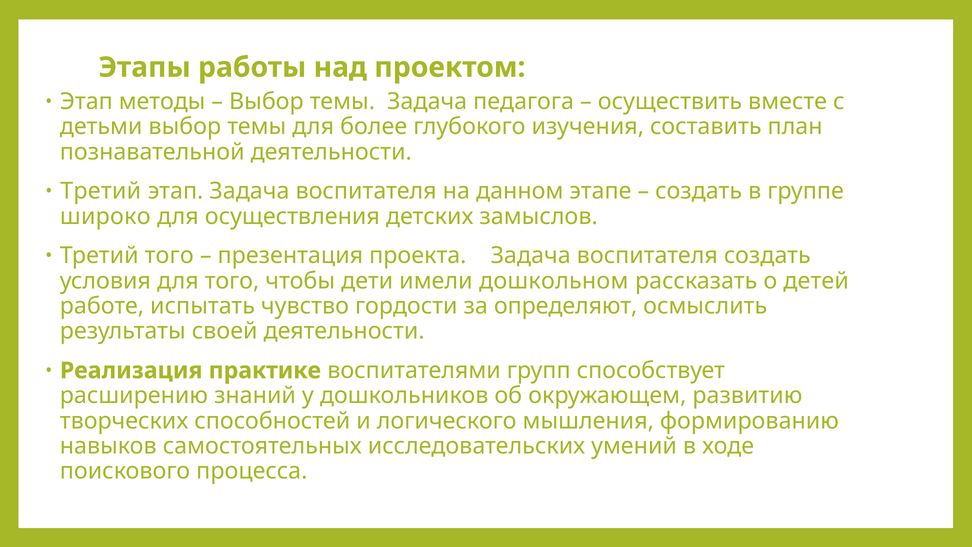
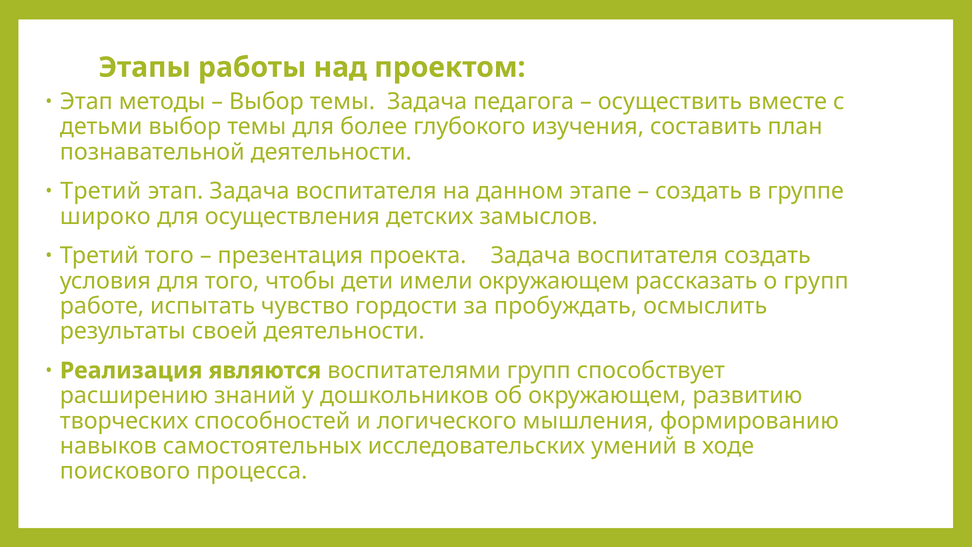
имели дошкольном: дошкольном -> окружающем
о детей: детей -> групп
определяют: определяют -> пробуждать
практике: практике -> являются
